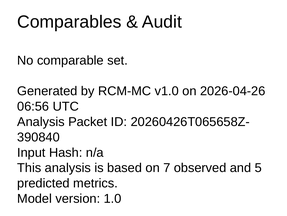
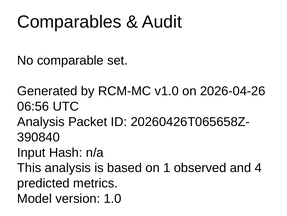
7: 7 -> 1
5: 5 -> 4
